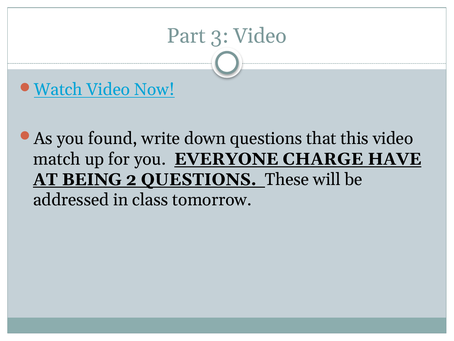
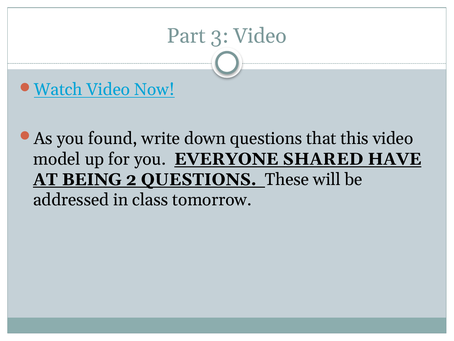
match: match -> model
CHARGE: CHARGE -> SHARED
